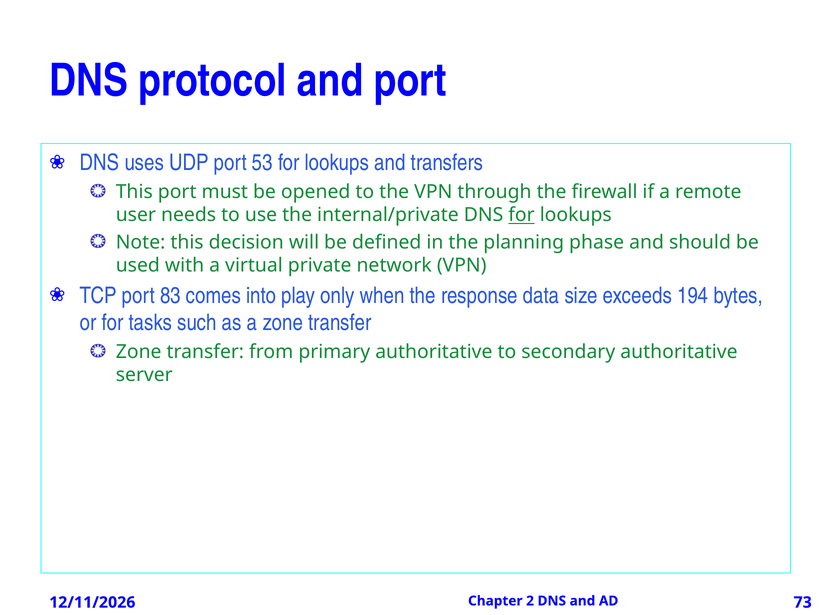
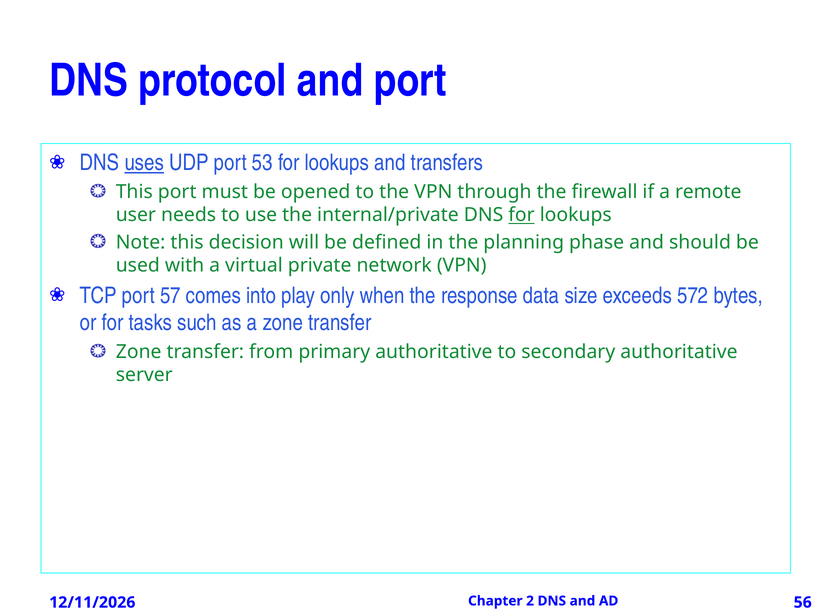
uses underline: none -> present
83: 83 -> 57
194: 194 -> 572
73: 73 -> 56
